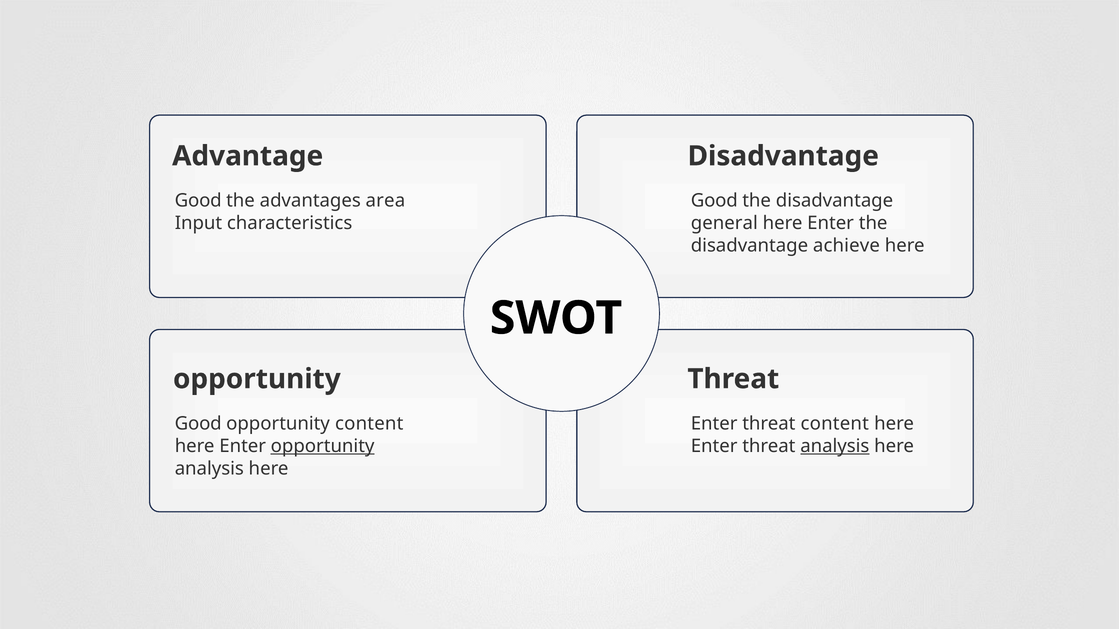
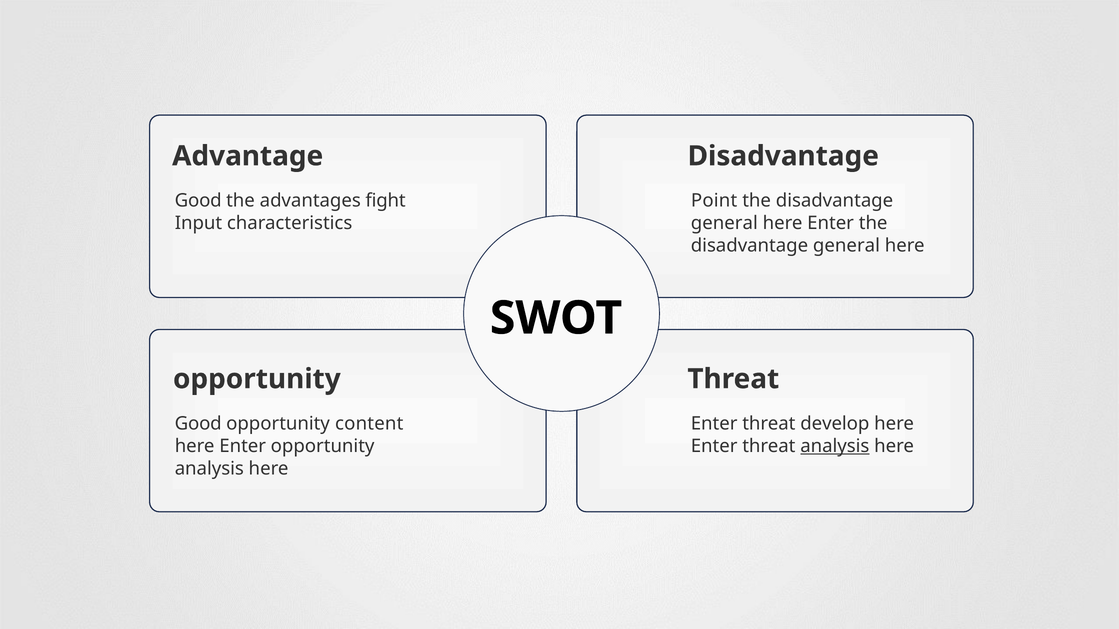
area: area -> fight
Good at (714, 201): Good -> Point
achieve at (846, 246): achieve -> general
threat content: content -> develop
opportunity at (323, 446) underline: present -> none
